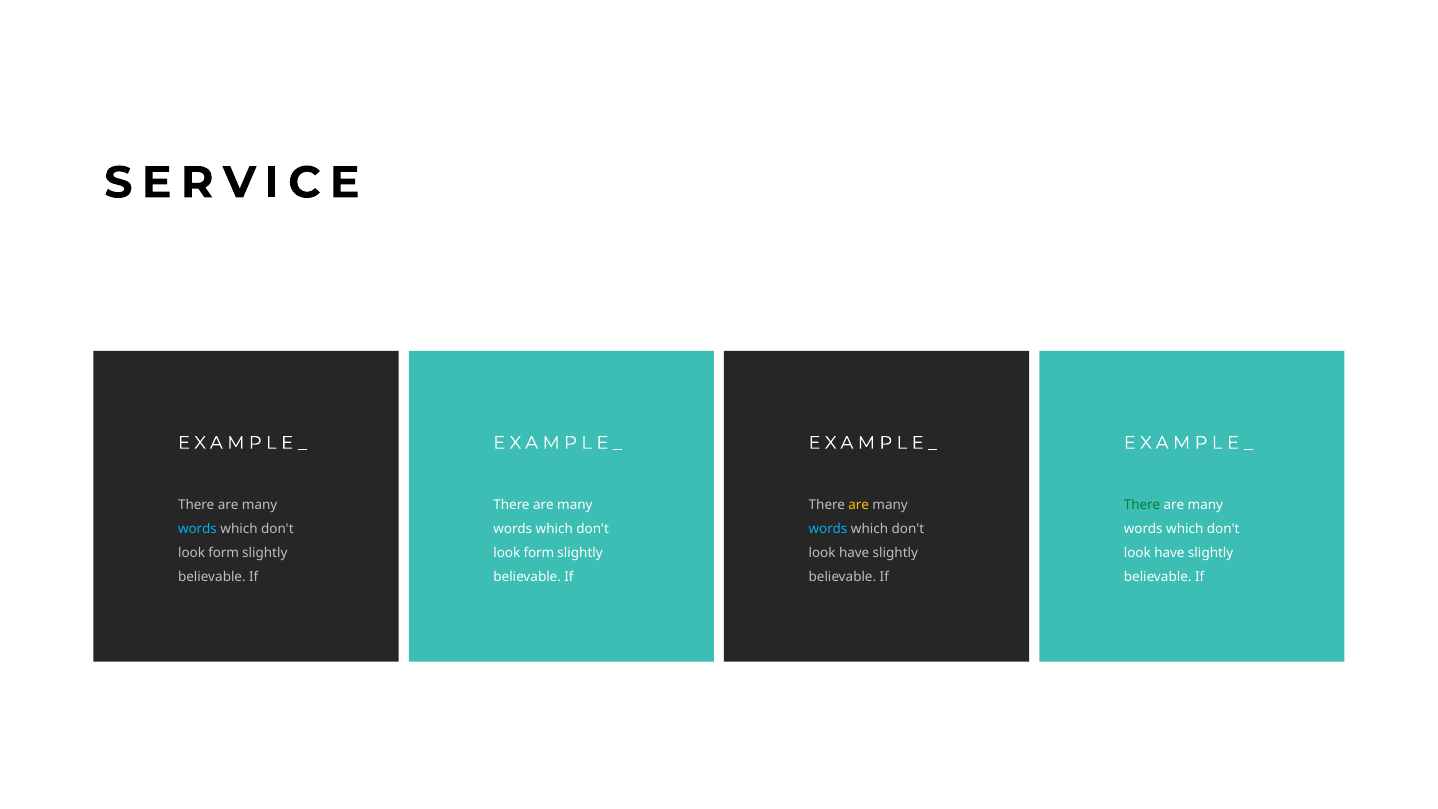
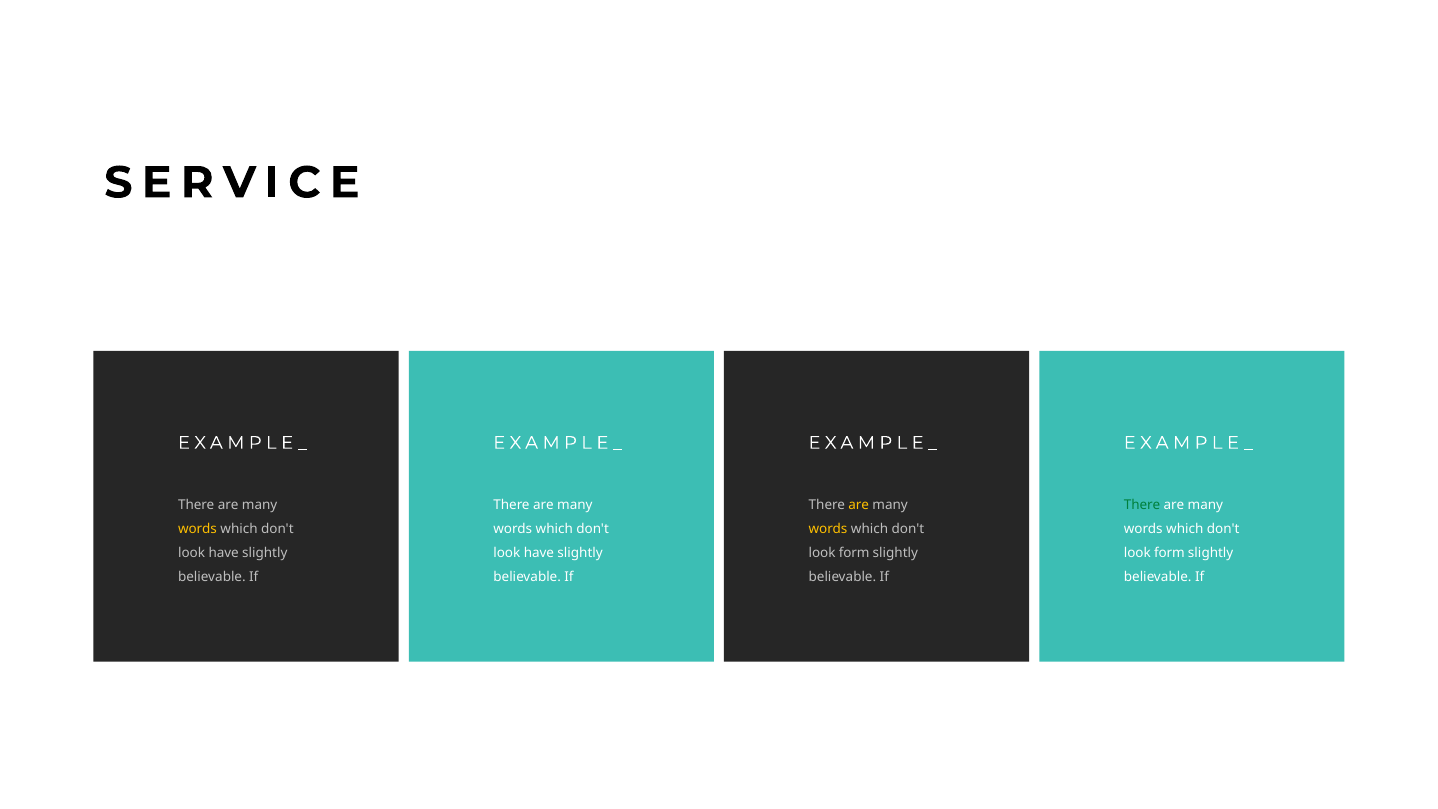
words at (198, 529) colour: light blue -> yellow
words at (828, 529) colour: light blue -> yellow
form at (224, 553): form -> have
form at (539, 553): form -> have
have at (854, 553): have -> form
have at (1169, 553): have -> form
